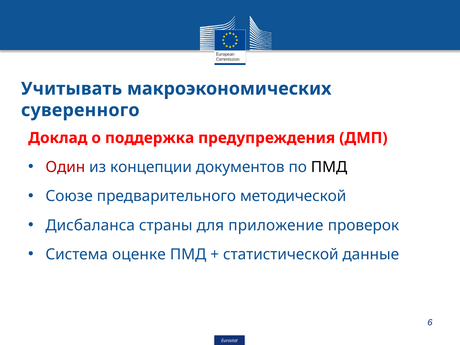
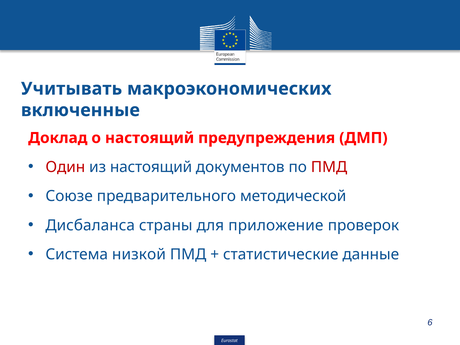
суверенного: суверенного -> включенные
о поддержка: поддержка -> настоящий
из концепции: концепции -> настоящий
ПМД at (329, 167) colour: black -> red
оценке: оценке -> низкой
статистической: статистической -> статистические
